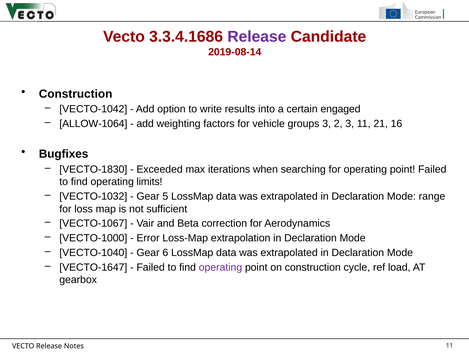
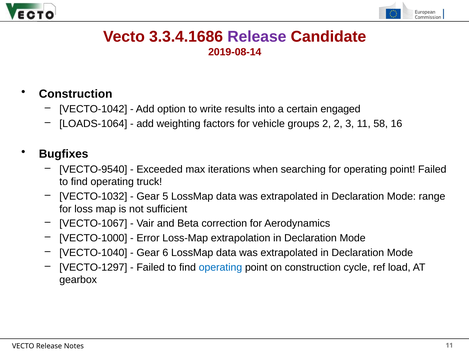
ALLOW-1064: ALLOW-1064 -> LOADS-1064
groups 3: 3 -> 2
21: 21 -> 58
VECTO-1830: VECTO-1830 -> VECTO-9540
limits: limits -> truck
VECTO-1647: VECTO-1647 -> VECTO-1297
operating at (220, 267) colour: purple -> blue
